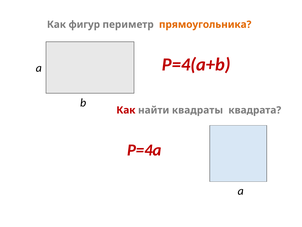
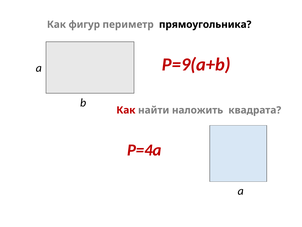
прямоугольника colour: orange -> black
P=4(a+b: P=4(a+b -> P=9(a+b
квадраты: квадраты -> наложить
